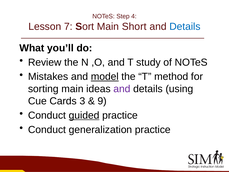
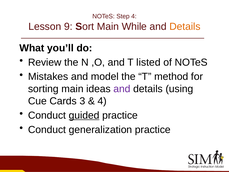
7: 7 -> 9
Short: Short -> While
Details at (185, 26) colour: blue -> orange
study: study -> listed
model underline: present -> none
9 at (102, 101): 9 -> 4
